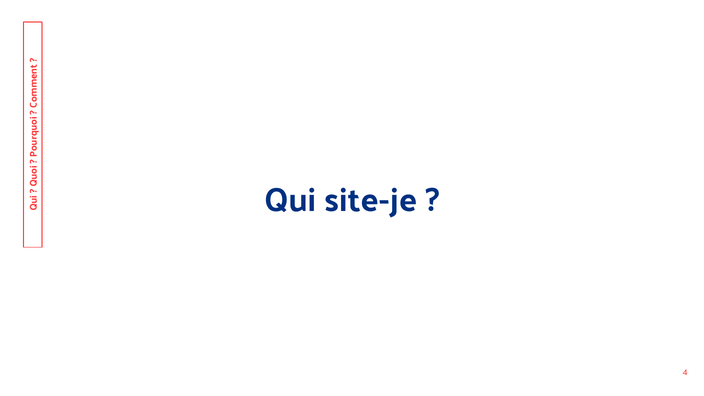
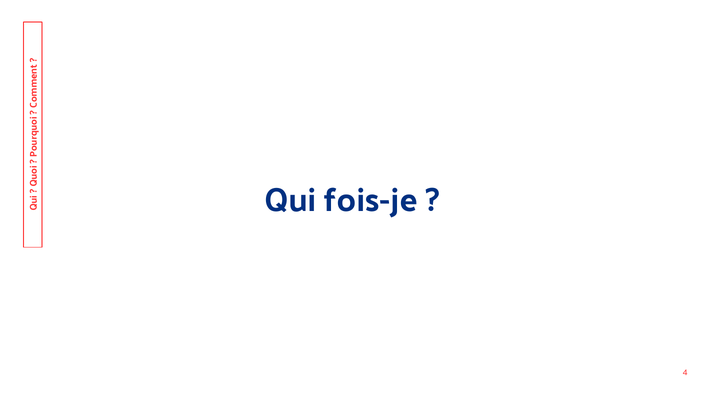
site-je: site-je -> fois-je
